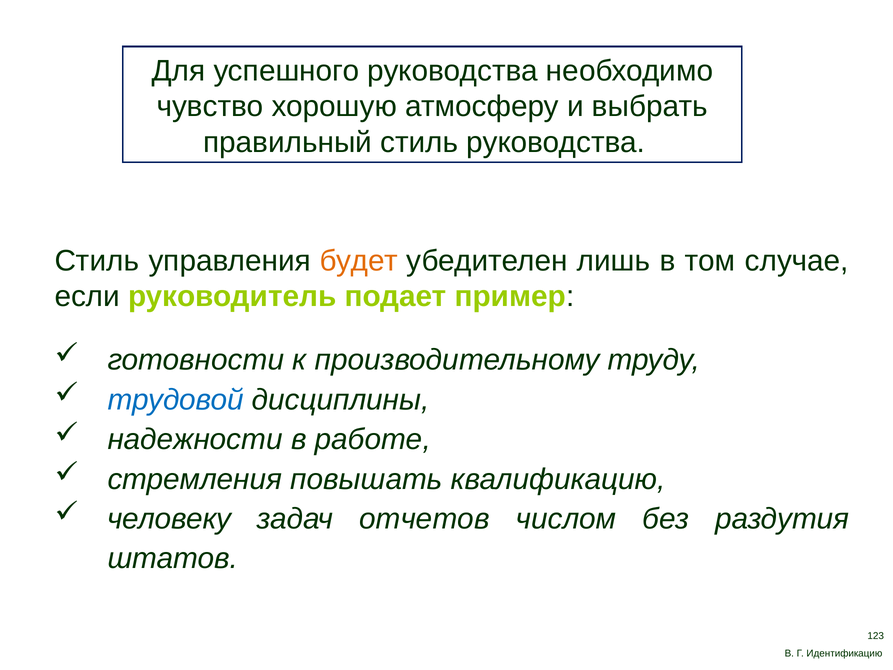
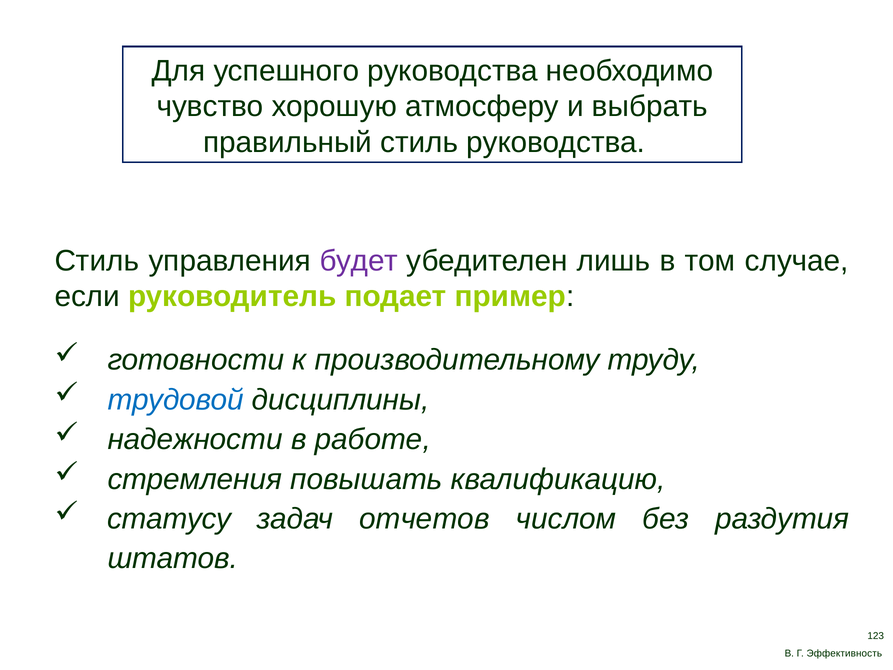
будет colour: orange -> purple
человеку: человеку -> статусу
Идентификацию: Идентификацию -> Эффективность
